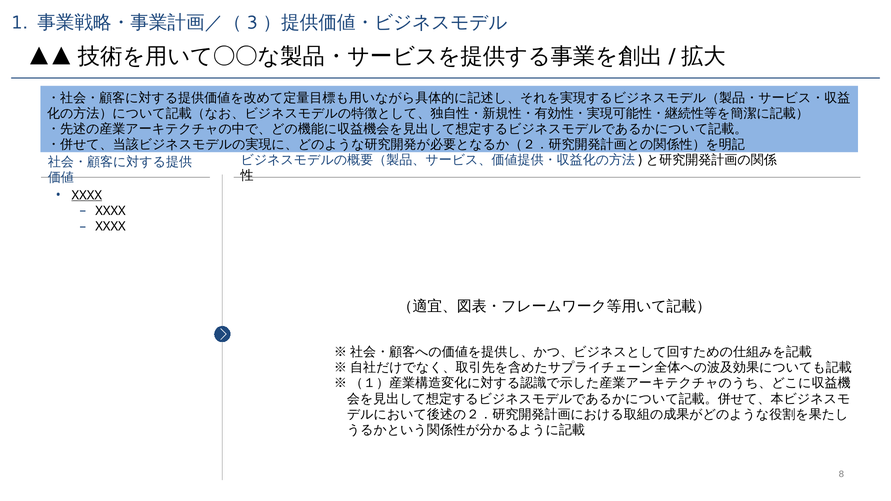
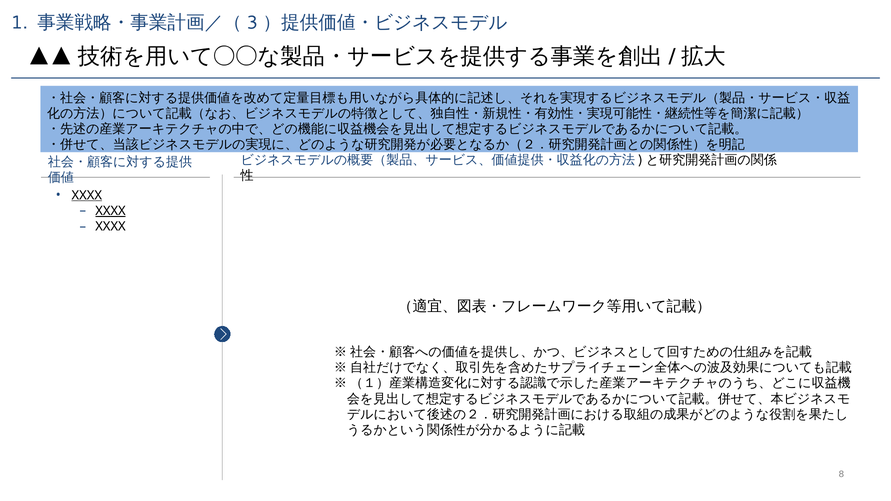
XXXX at (111, 211) underline: none -> present
